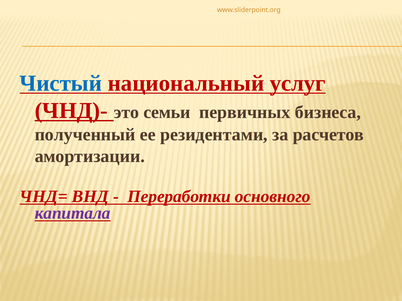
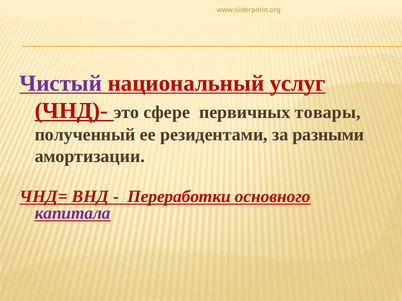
Чистый colour: blue -> purple
семьи: семьи -> сфере
бизнеса: бизнеса -> товары
расчетов: расчетов -> разными
